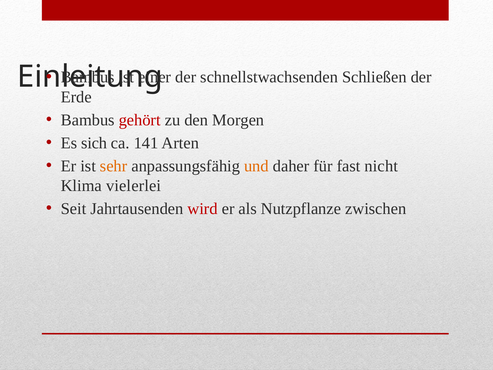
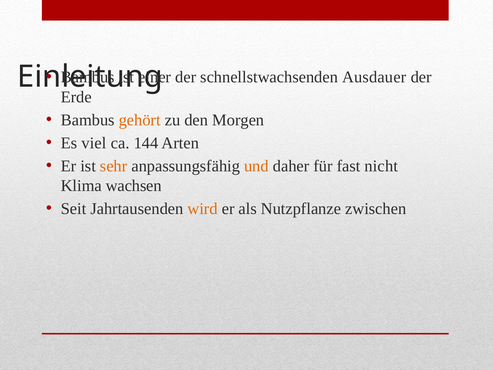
Schließen: Schließen -> Ausdauer
gehört colour: red -> orange
sich: sich -> viel
141: 141 -> 144
vielerlei: vielerlei -> wachsen
wird colour: red -> orange
